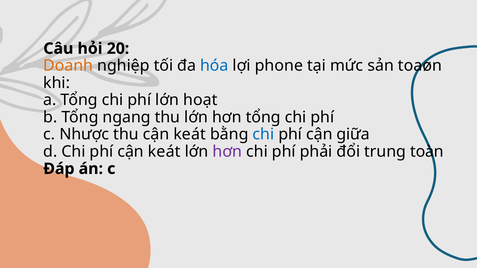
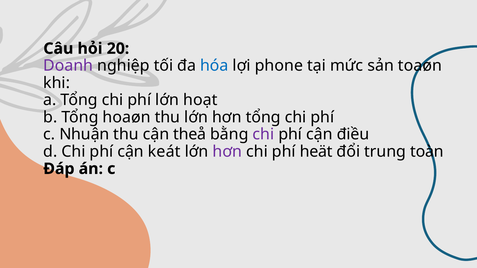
Doanh colour: orange -> purple
ngang: ngang -> hoaøn
Nhược: Nhược -> Nhuận
thu cận keát: keát -> theå
chi at (263, 135) colour: blue -> purple
giữa: giữa -> điều
phải: phải -> heät
